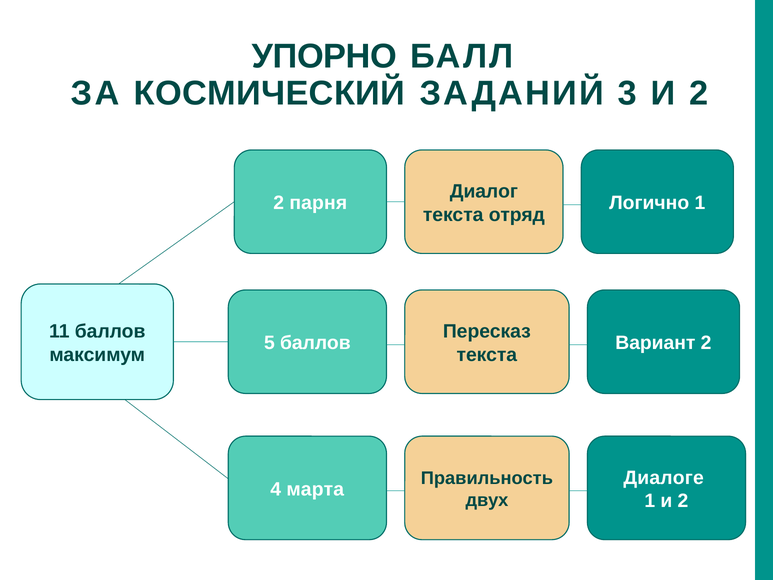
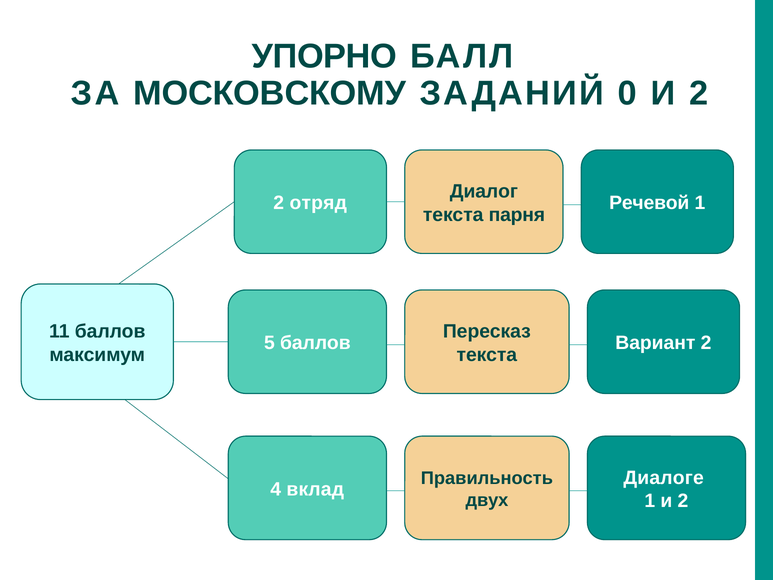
КОСМИЧЕСКИЙ: КОСМИЧЕСКИЙ -> МОСКОВСКОМУ
3: 3 -> 0
парня: парня -> отряд
Логично: Логично -> Речевой
отряд: отряд -> парня
марта: марта -> вклад
